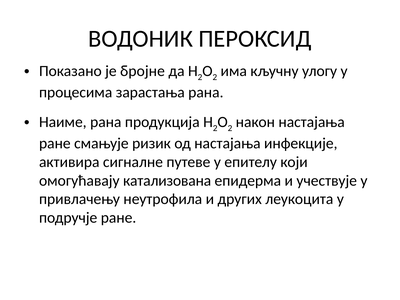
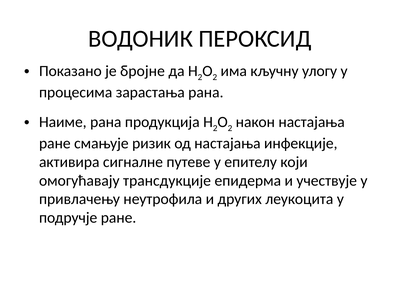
катализована: катализована -> трансдукције
